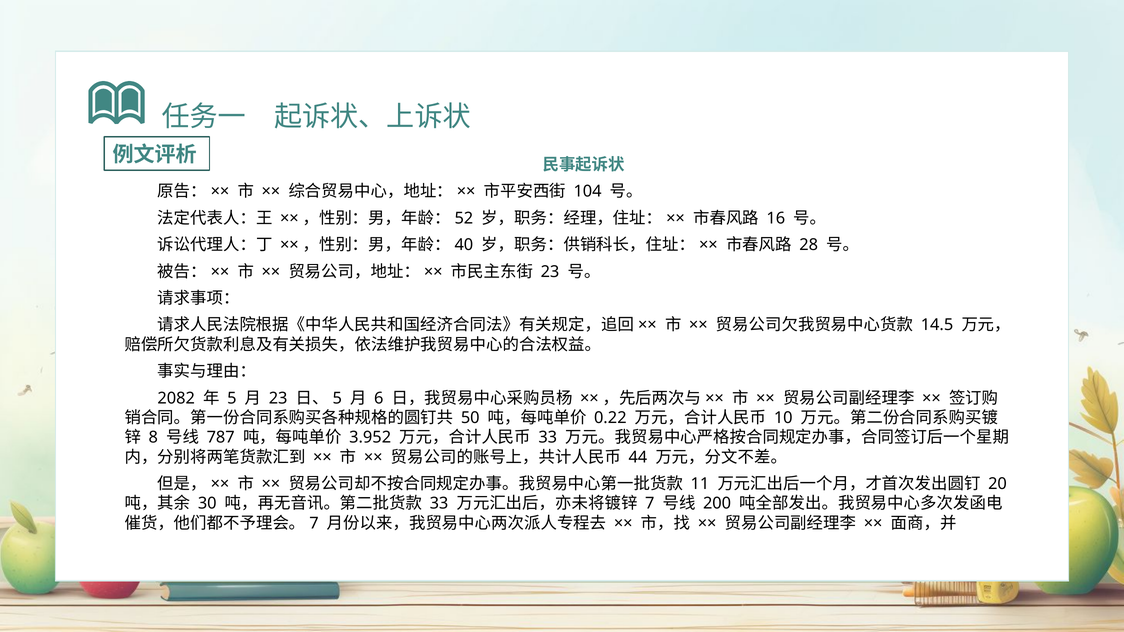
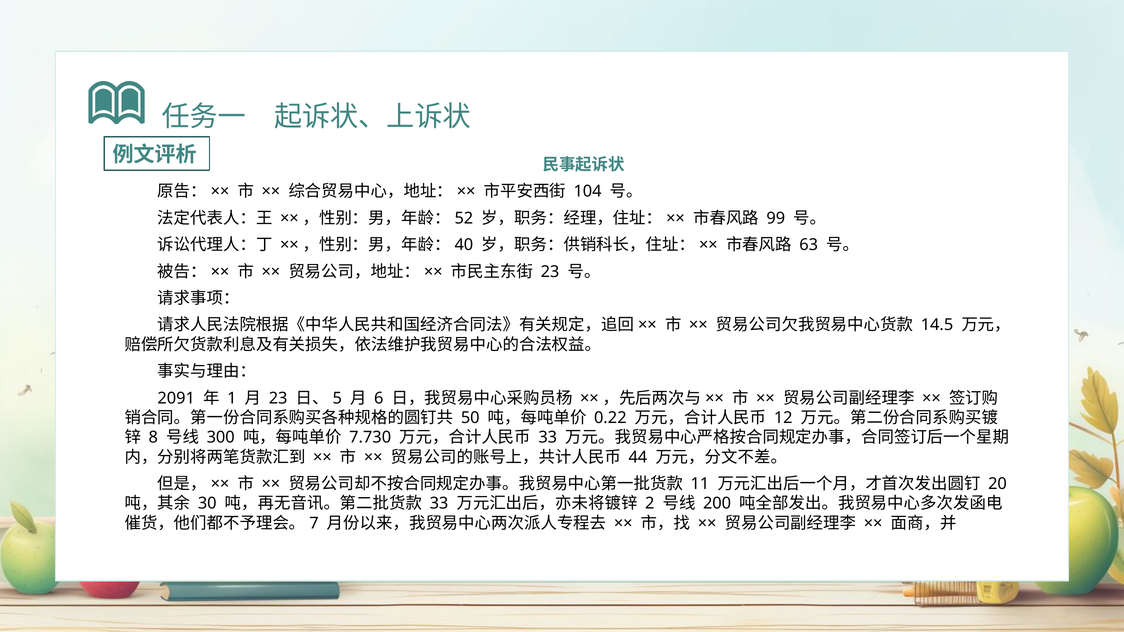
16: 16 -> 99
28: 28 -> 63
2082: 2082 -> 2091
5: 5 -> 1
10: 10 -> 12
787: 787 -> 300
3.952: 3.952 -> 7.730
7: 7 -> 2
